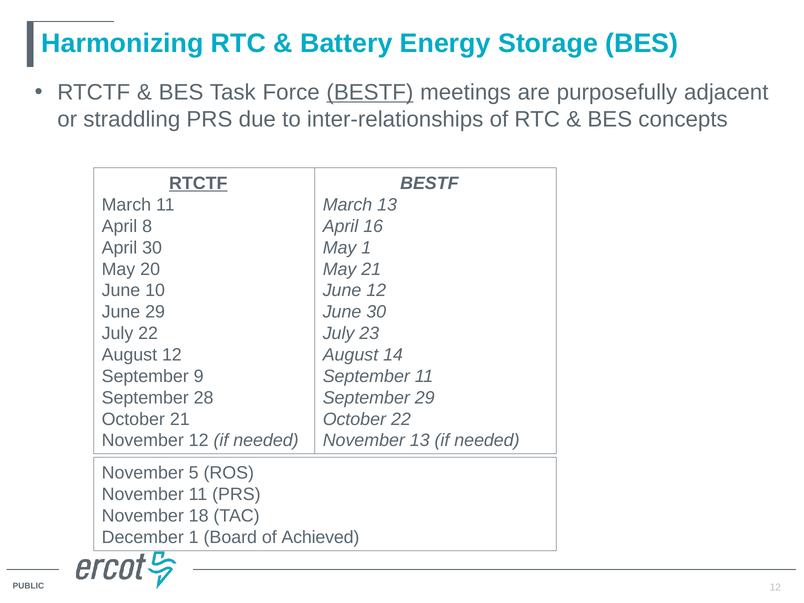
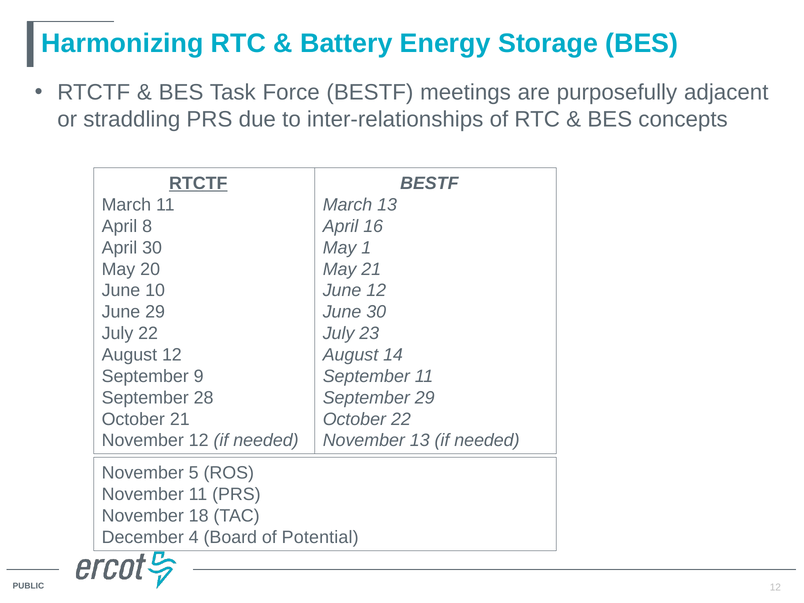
BESTF at (370, 92) underline: present -> none
December 1: 1 -> 4
Achieved: Achieved -> Potential
